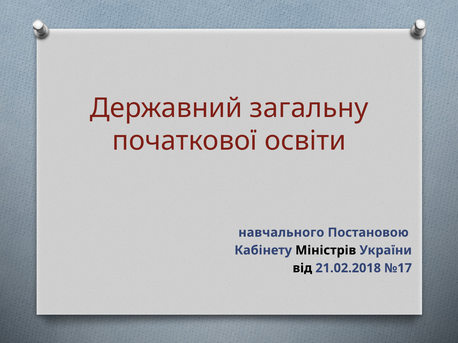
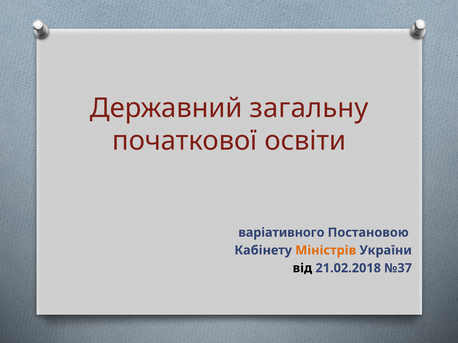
навчального: навчального -> варіативного
Міністрів colour: black -> orange
№17: №17 -> №37
